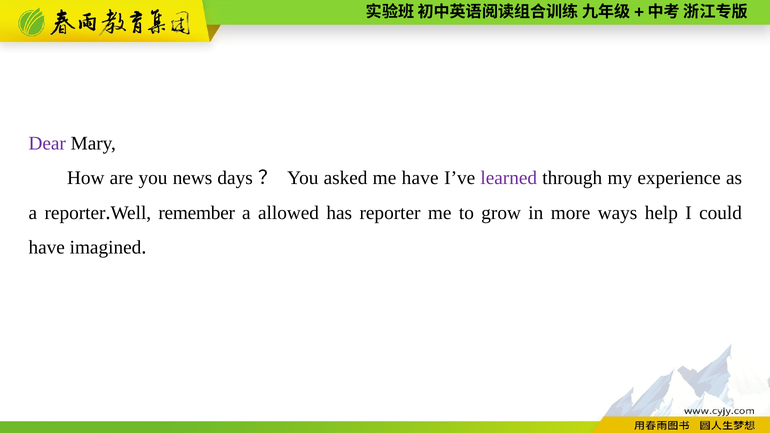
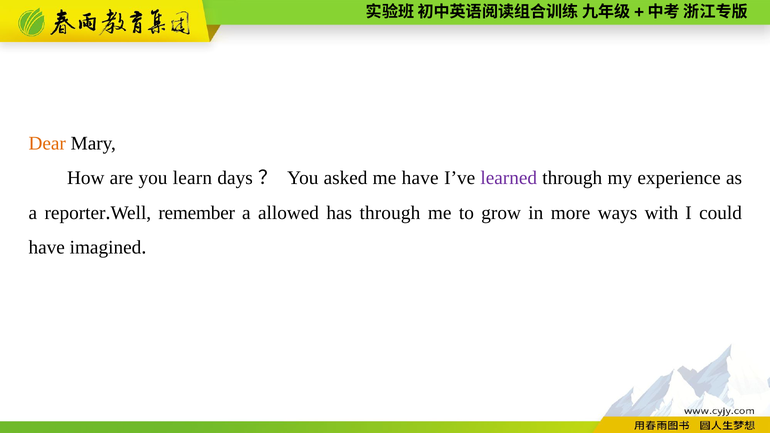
Dear colour: purple -> orange
news: news -> learn
has reporter: reporter -> through
help: help -> with
